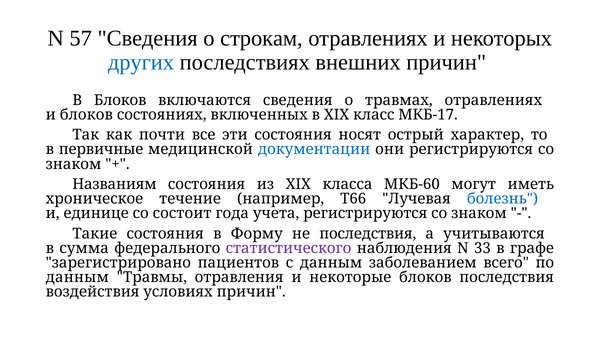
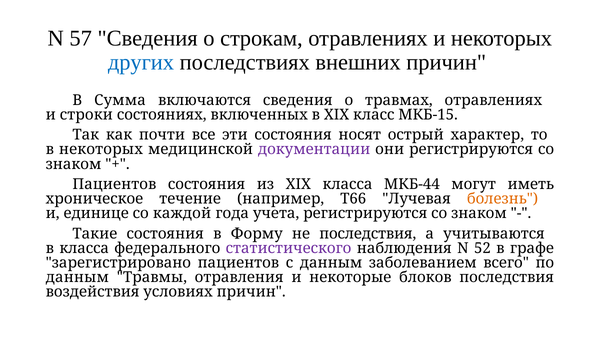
В Блоков: Блоков -> Сумма
и блоков: блоков -> строки
МКБ-17: МКБ-17 -> МКБ-15
в первичные: первичные -> некоторых
документации colour: blue -> purple
Названиям at (114, 185): Названиям -> Пациентов
МКБ-60: МКБ-60 -> МКБ-44
болезнь colour: blue -> orange
состоит: состоит -> каждой
в сумма: сумма -> класса
33: 33 -> 52
